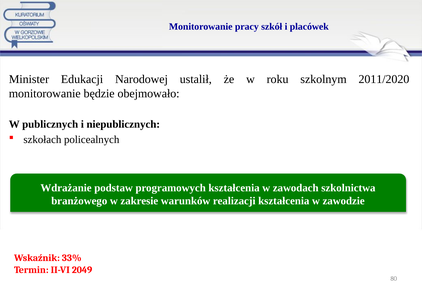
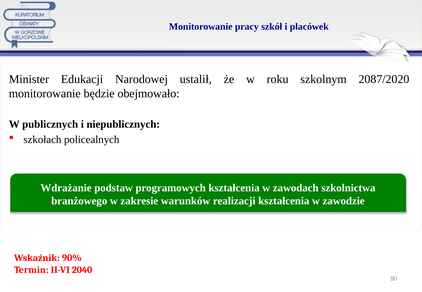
2011/2020: 2011/2020 -> 2087/2020
33%: 33% -> 90%
2049: 2049 -> 2040
